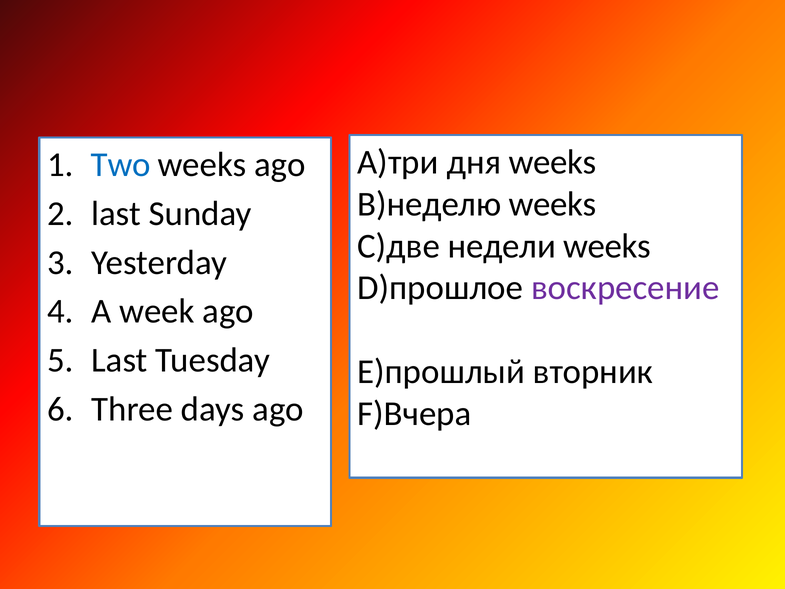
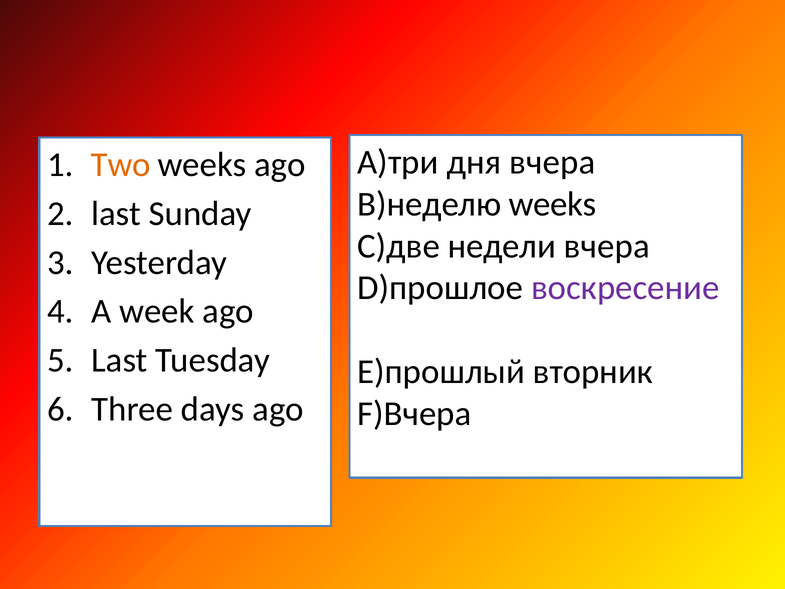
дня weeks: weeks -> вчера
Two colour: blue -> orange
недели weeks: weeks -> вчера
